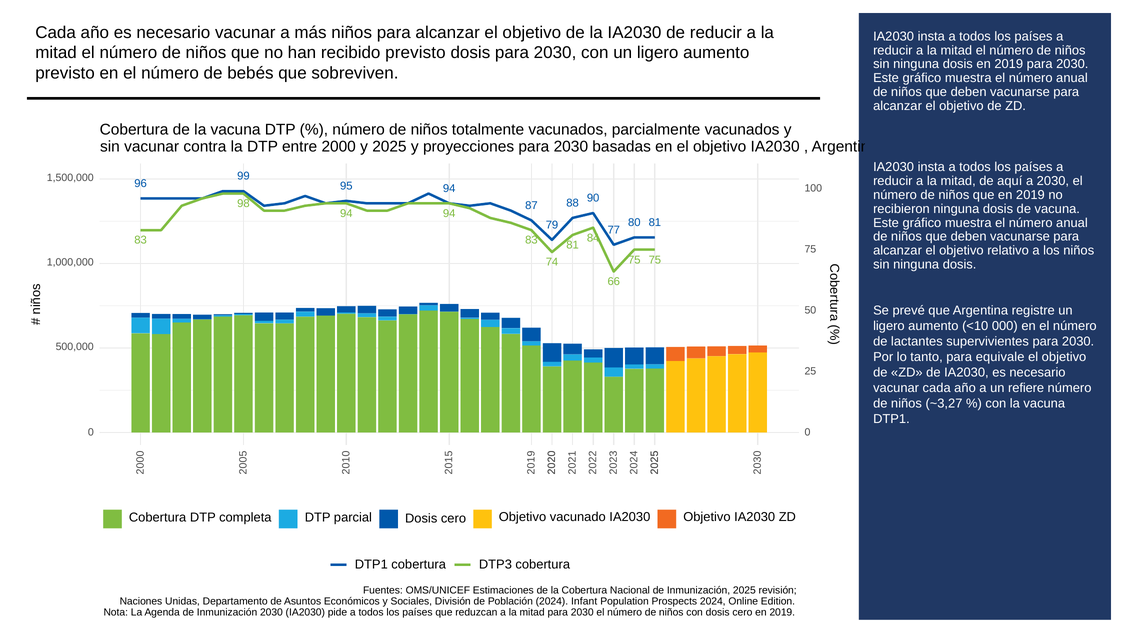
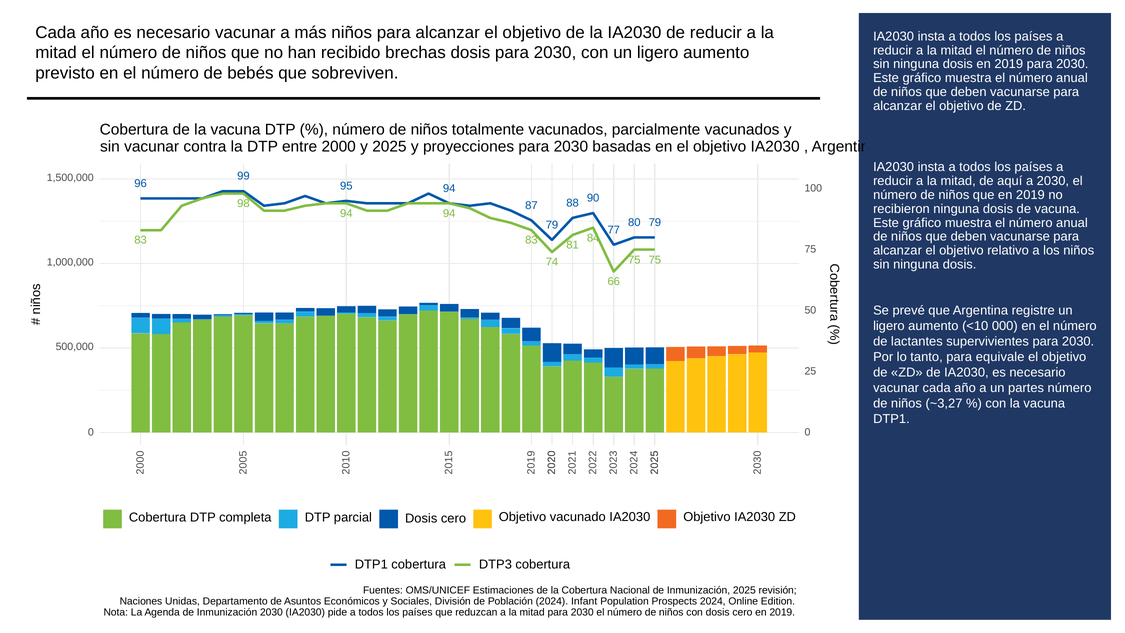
recibido previsto: previsto -> brechas
80 81: 81 -> 79
refiere: refiere -> partes
